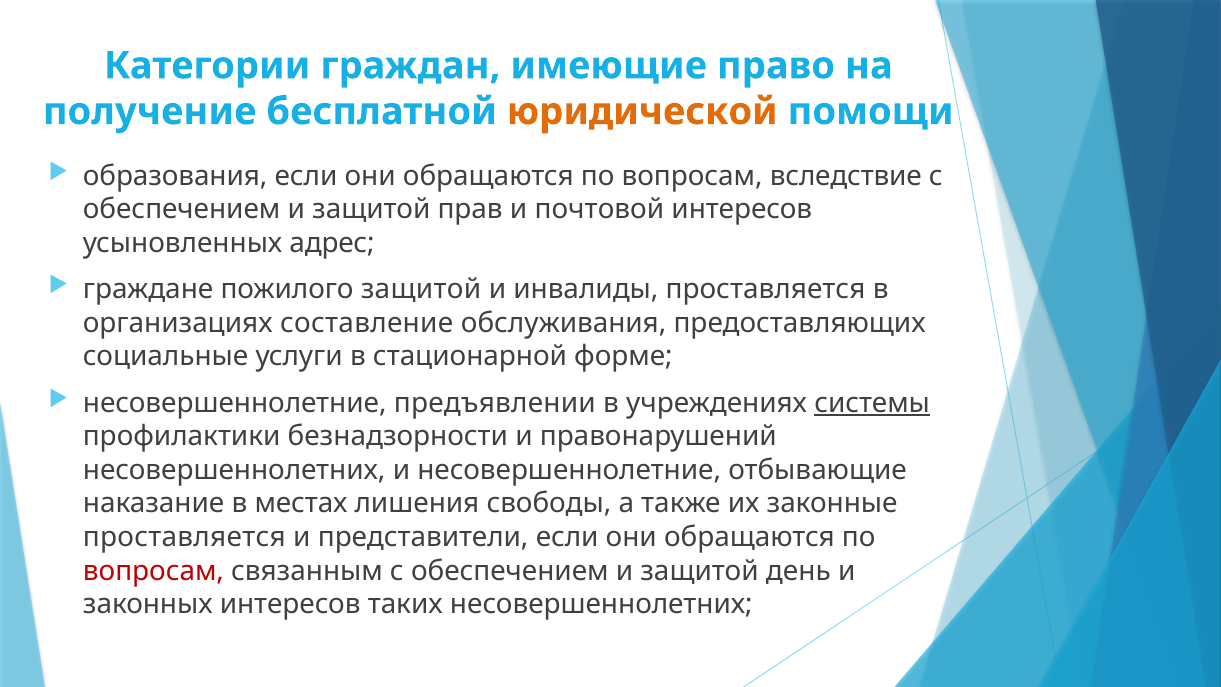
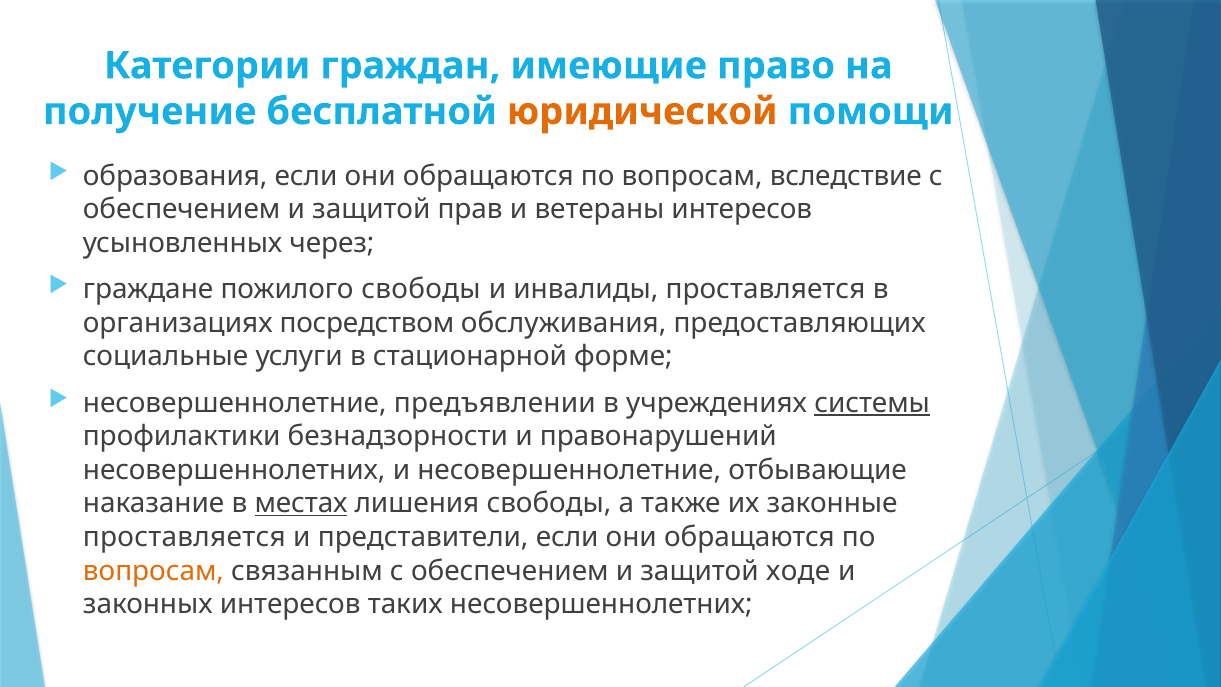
почтовой: почтовой -> ветераны
адрес: адрес -> через
пожилого защитой: защитой -> свободы
составление: составление -> посредством
местах underline: none -> present
вопросам at (153, 571) colour: red -> orange
день: день -> ходе
